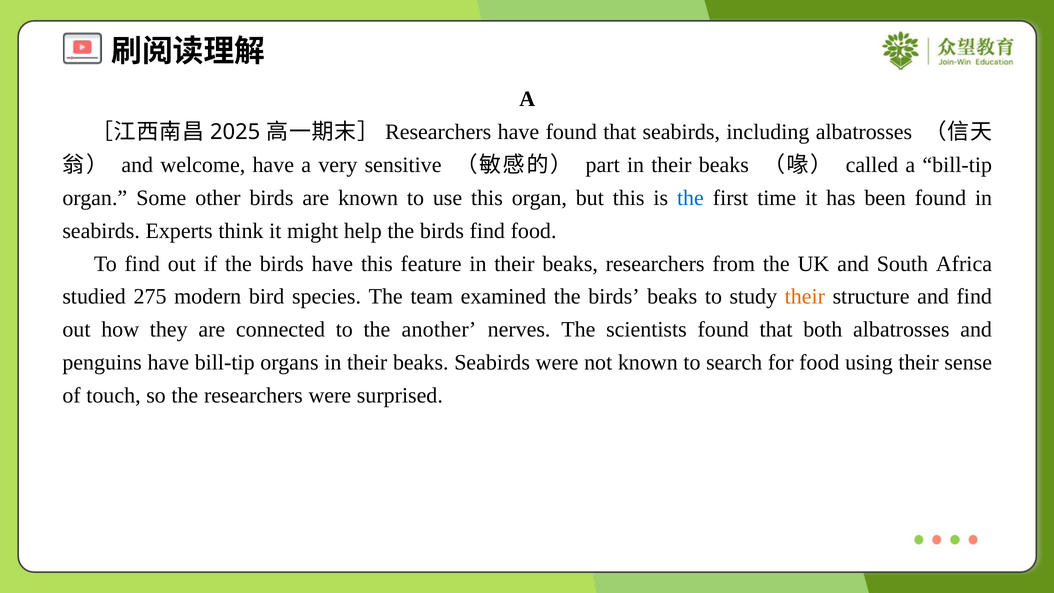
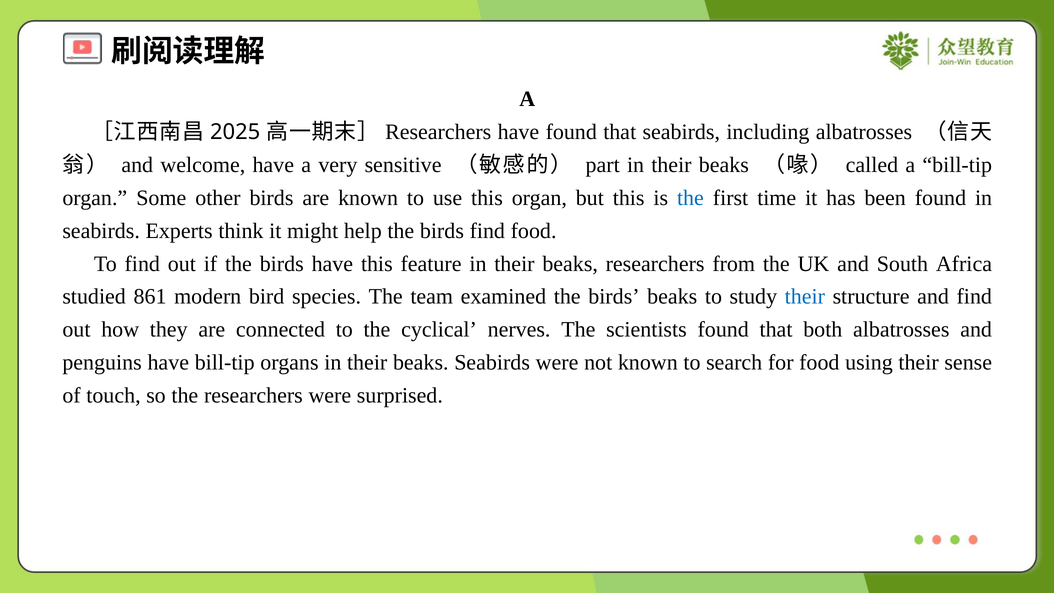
275: 275 -> 861
their at (805, 297) colour: orange -> blue
another: another -> cyclical
